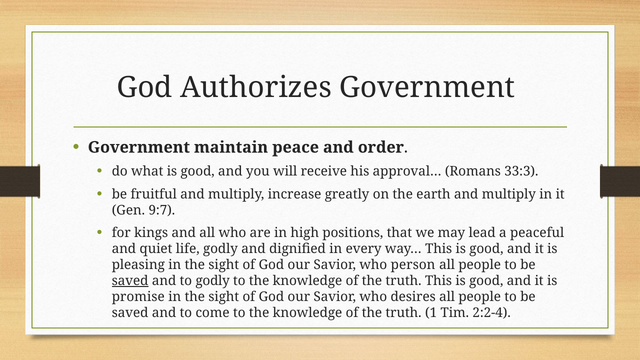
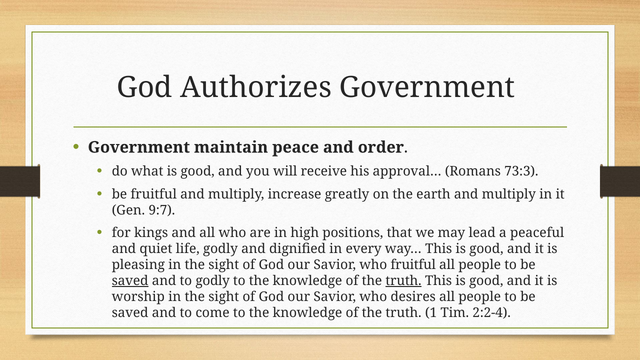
33:3: 33:3 -> 73:3
who person: person -> fruitful
truth at (404, 281) underline: none -> present
promise: promise -> worship
